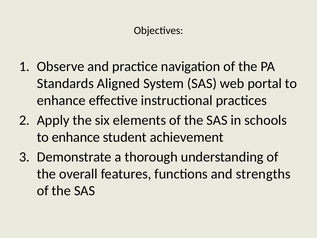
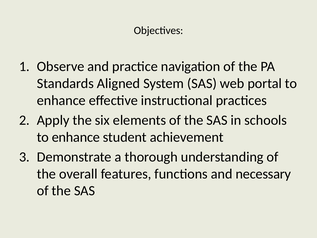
strengths: strengths -> necessary
